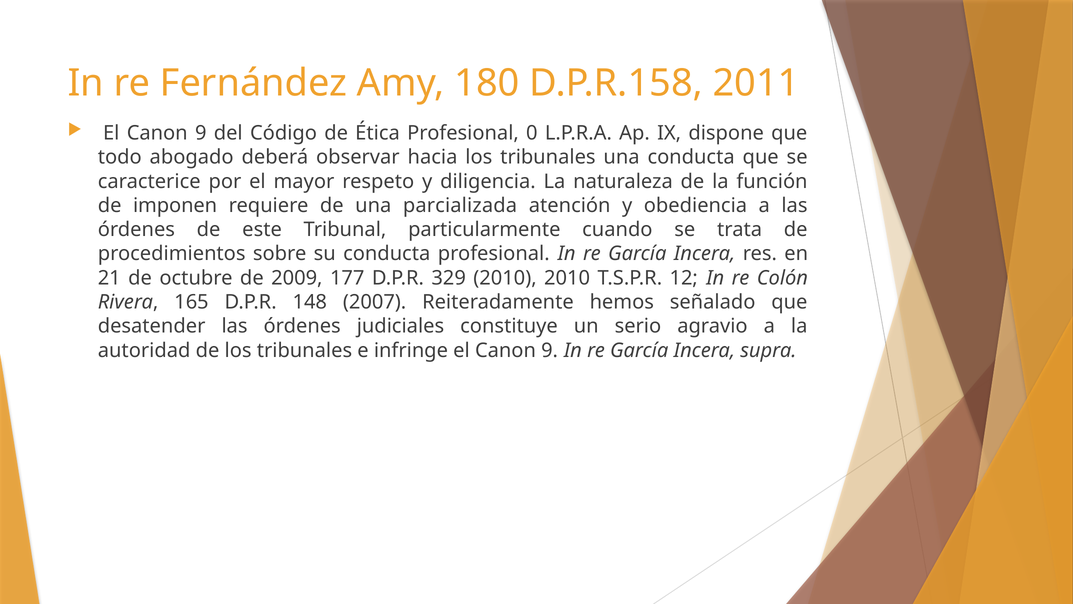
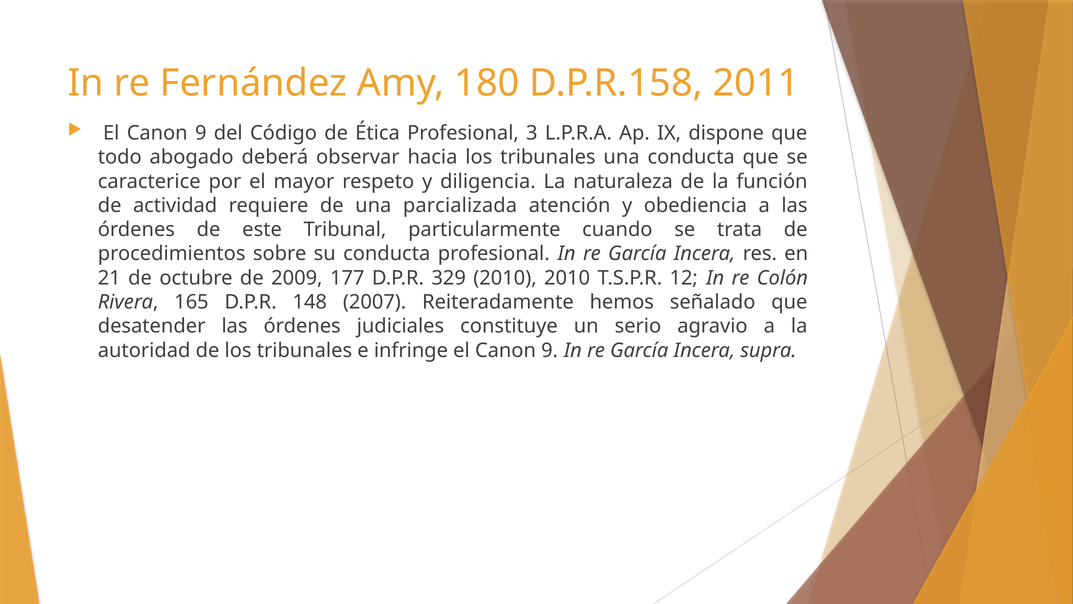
0: 0 -> 3
imponen: imponen -> actividad
